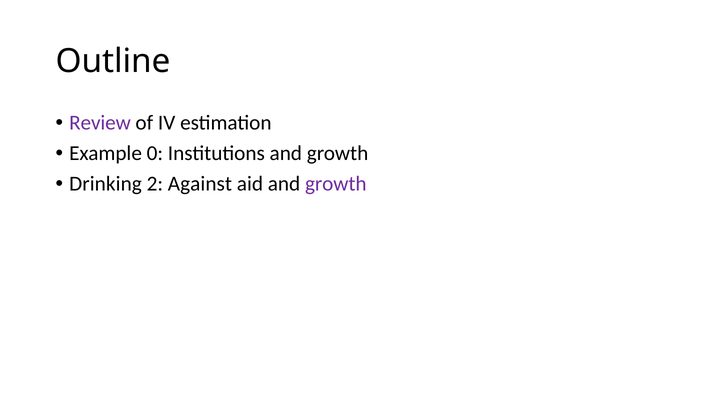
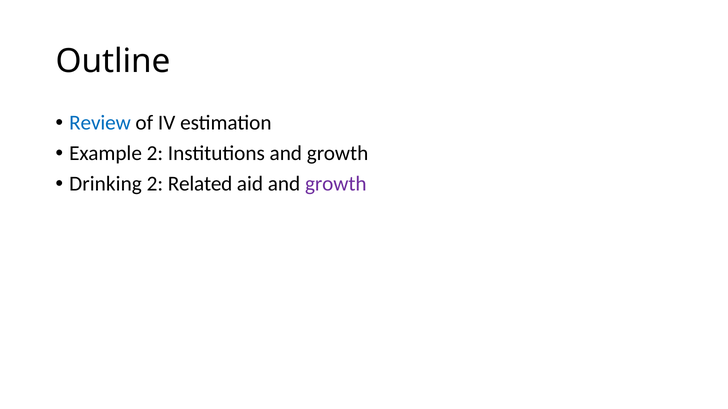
Review colour: purple -> blue
Example 0: 0 -> 2
Against: Against -> Related
